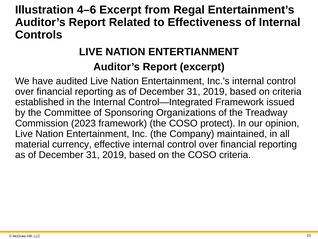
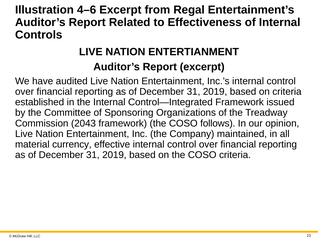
2023: 2023 -> 2043
protect: protect -> follows
